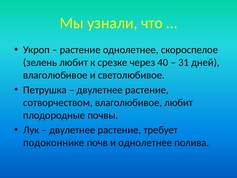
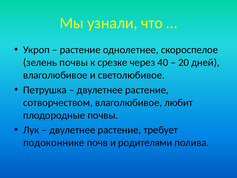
зелень любит: любит -> почвы
31: 31 -> 20
и однолетнее: однолетнее -> родителями
